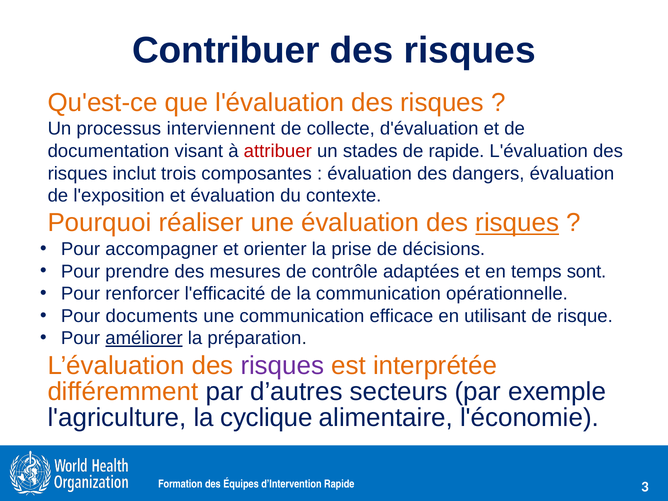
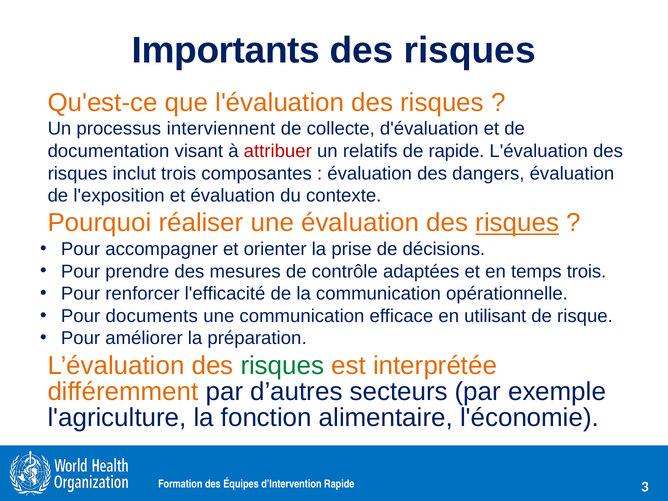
Contribuer: Contribuer -> Importants
stades: stades -> relatifs
temps sont: sont -> trois
améliorer underline: present -> none
risques at (282, 366) colour: purple -> green
cyclique: cyclique -> fonction
